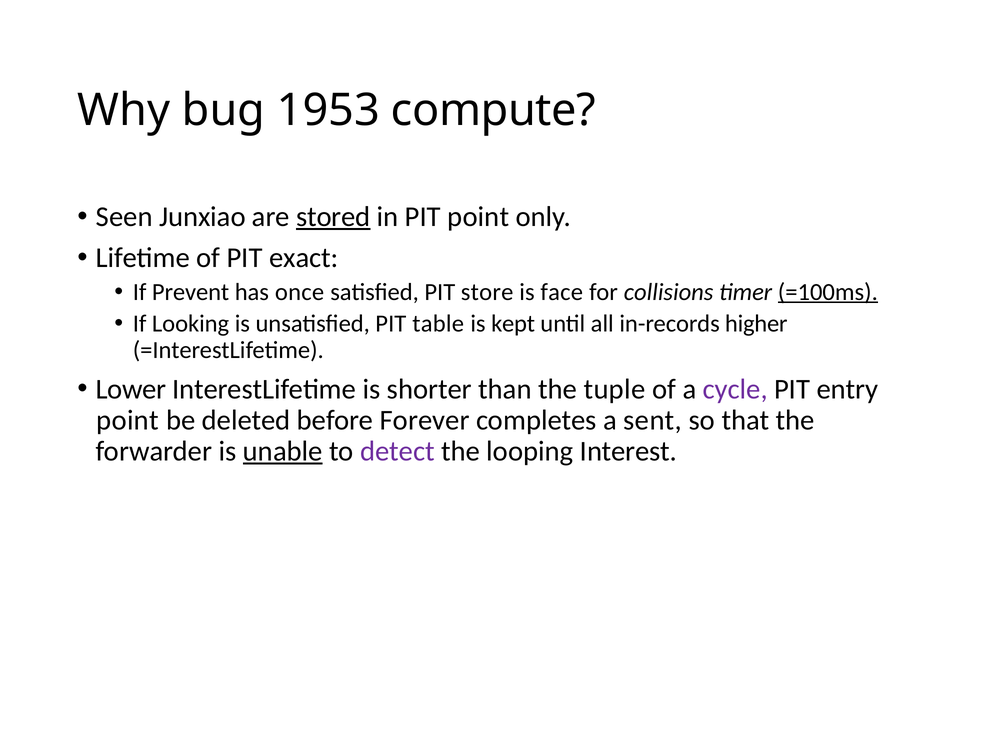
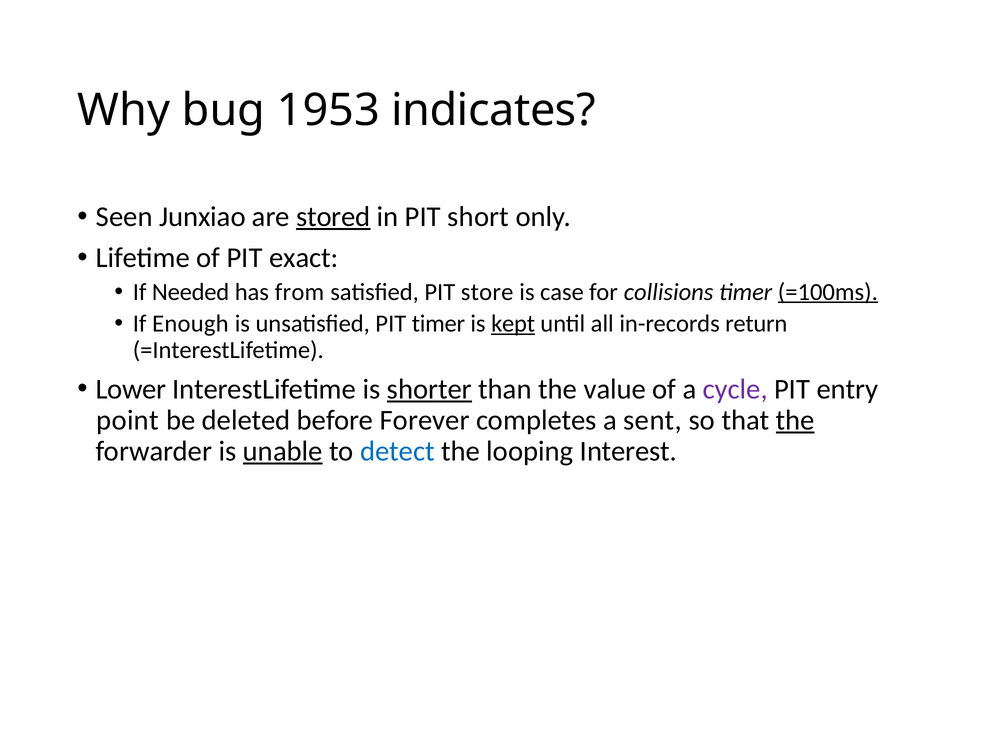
compute: compute -> indicates
PIT point: point -> short
Prevent: Prevent -> Needed
once: once -> from
face: face -> case
Looking: Looking -> Enough
PIT table: table -> timer
kept underline: none -> present
higher: higher -> return
shorter underline: none -> present
tuple: tuple -> value
the at (795, 420) underline: none -> present
detect colour: purple -> blue
